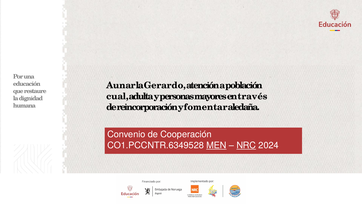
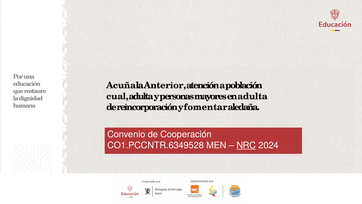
Aunar: Aunar -> Acuña
Gerardo: Gerardo -> Anterior
en través: través -> adulta
MEN underline: present -> none
